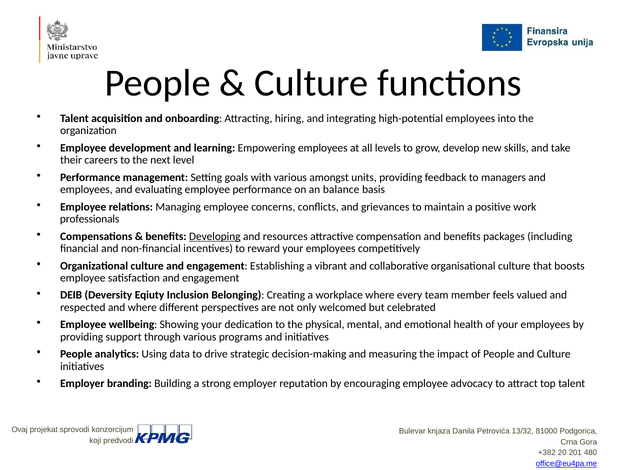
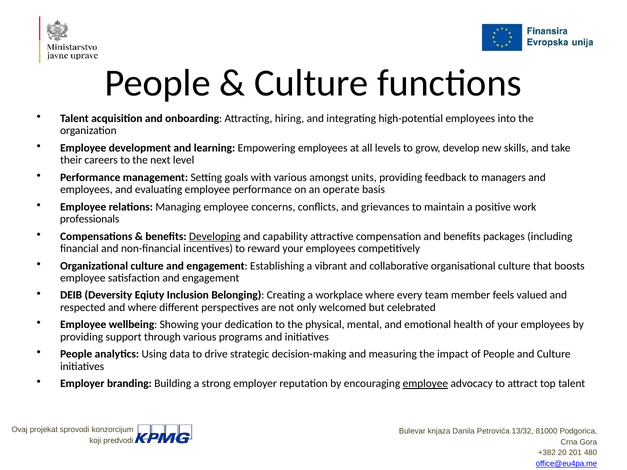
balance: balance -> operate
resources: resources -> capability
employee at (425, 384) underline: none -> present
